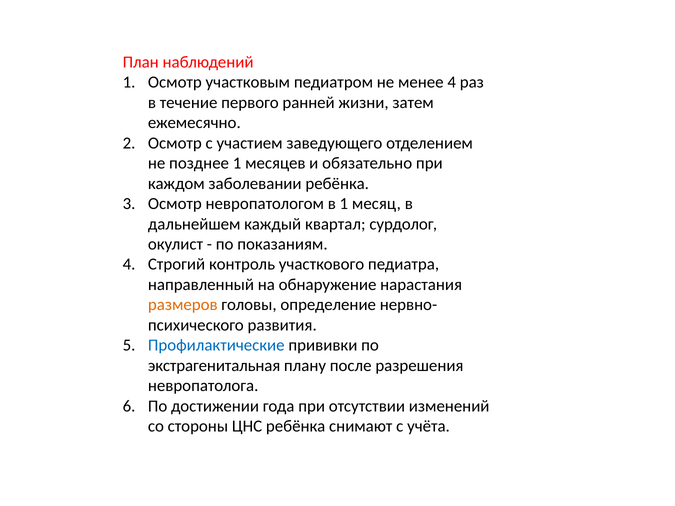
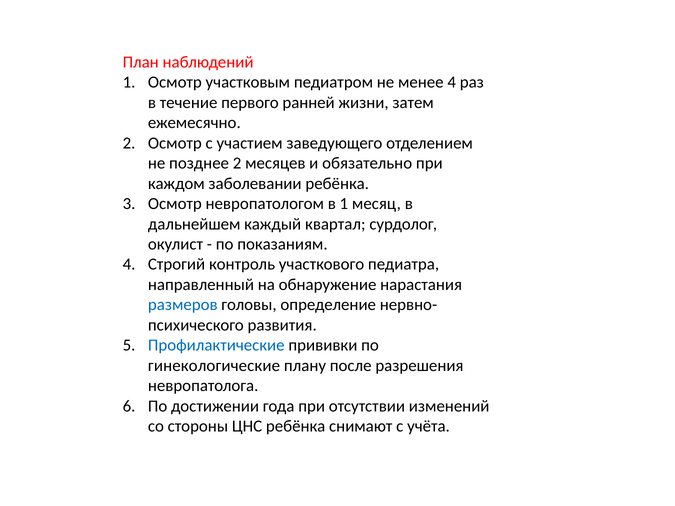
позднее 1: 1 -> 2
размеров colour: orange -> blue
экстрагенитальная: экстрагенитальная -> гинекологические
